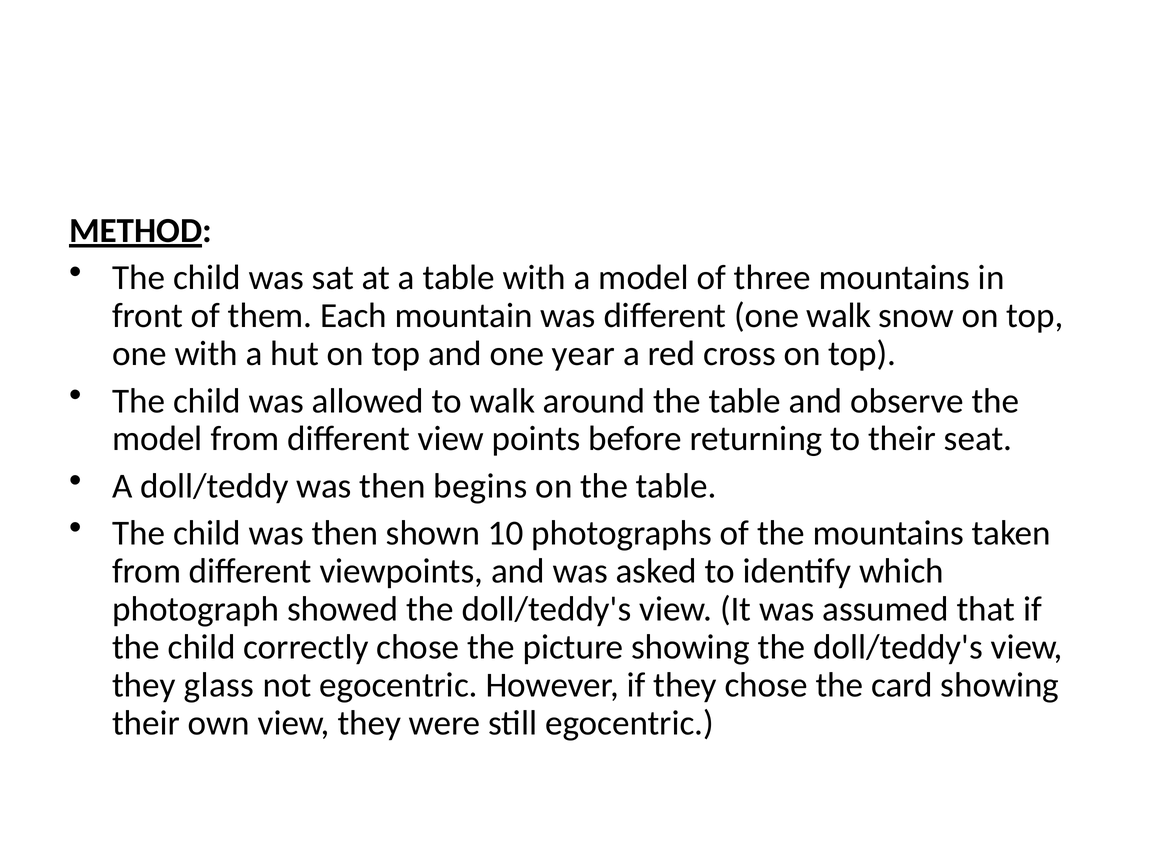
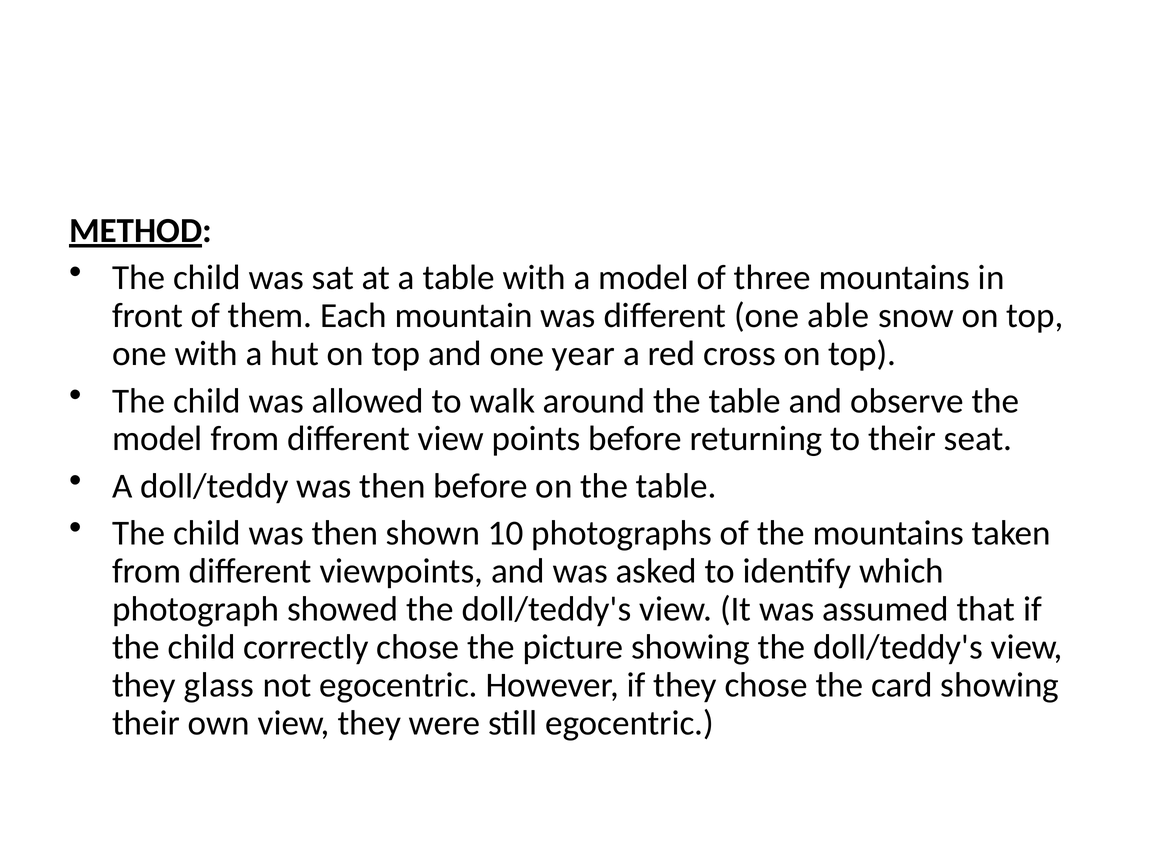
one walk: walk -> able
then begins: begins -> before
